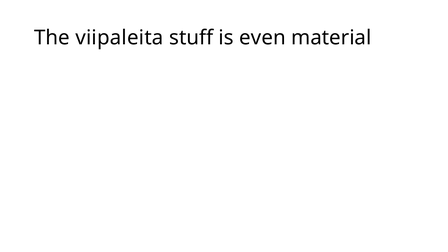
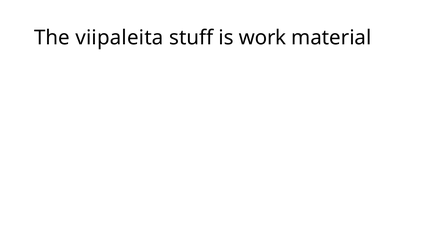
even: even -> work
